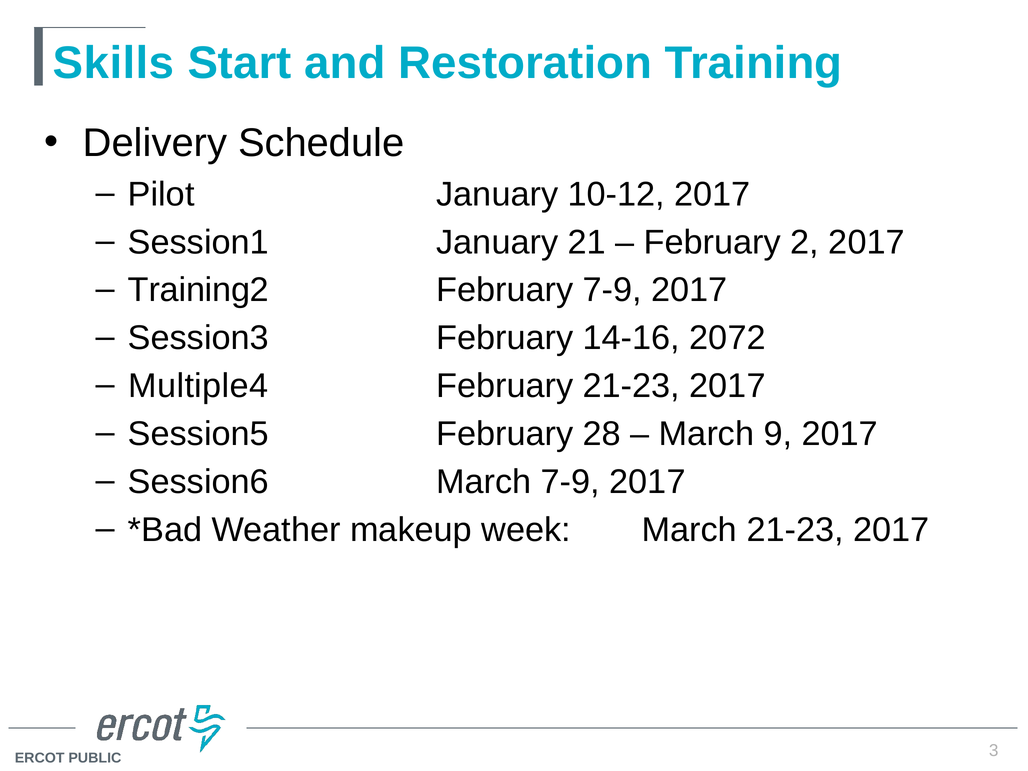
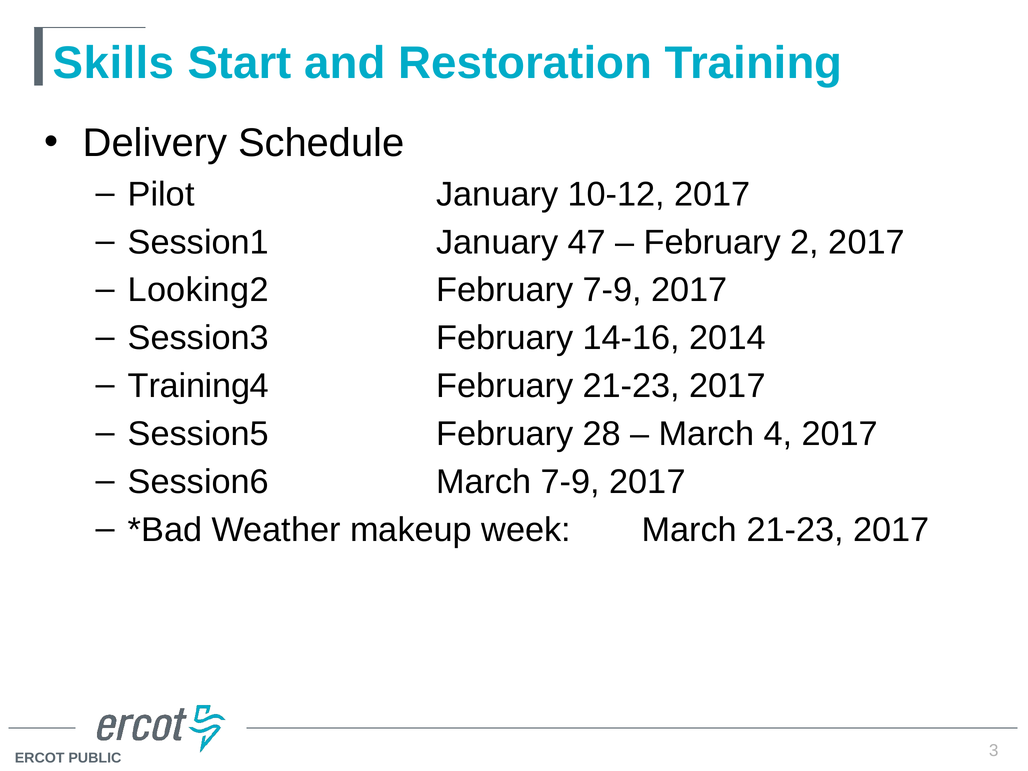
21: 21 -> 47
Training2: Training2 -> Looking2
2072: 2072 -> 2014
Multiple4: Multiple4 -> Training4
9: 9 -> 4
